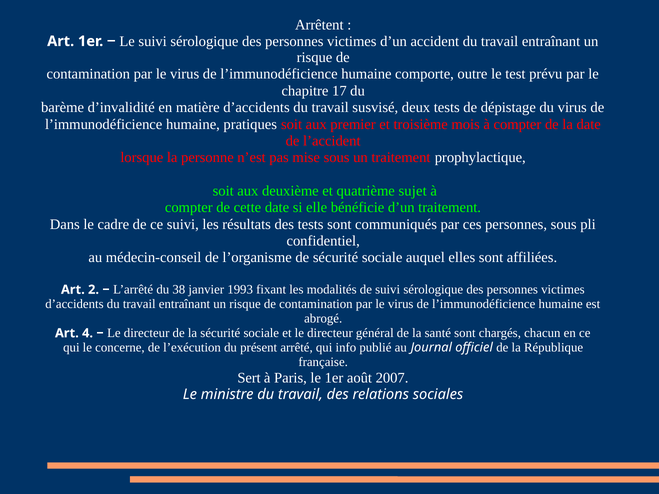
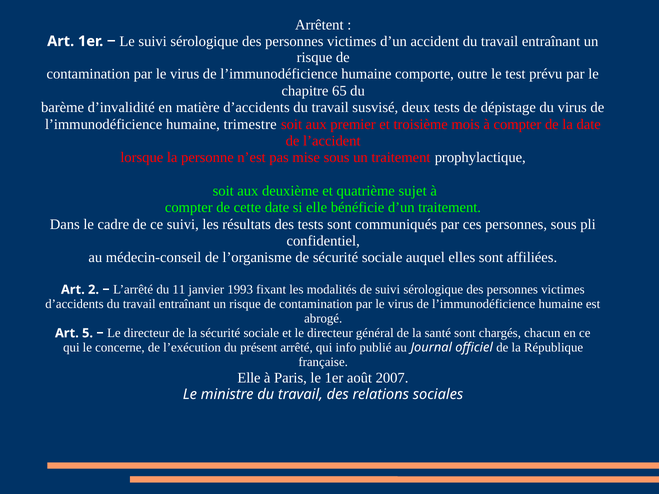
17: 17 -> 65
pratiques: pratiques -> trimestre
38: 38 -> 11
4: 4 -> 5
Sert at (249, 378): Sert -> Elle
